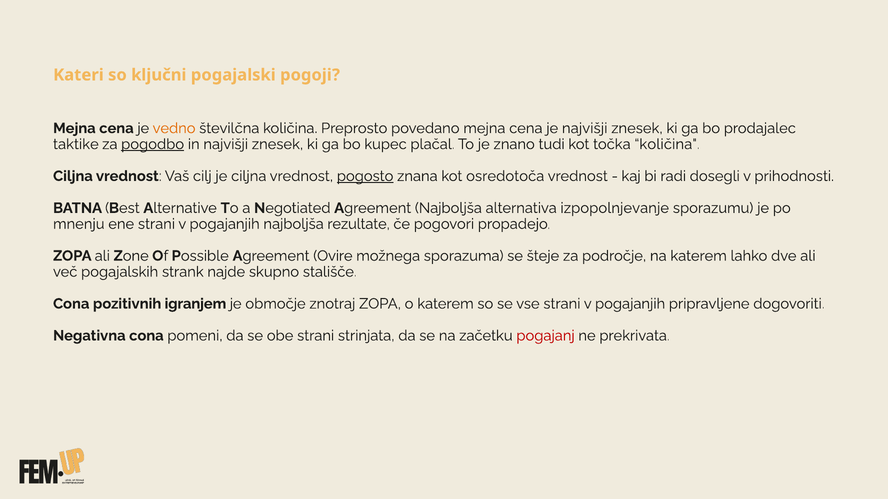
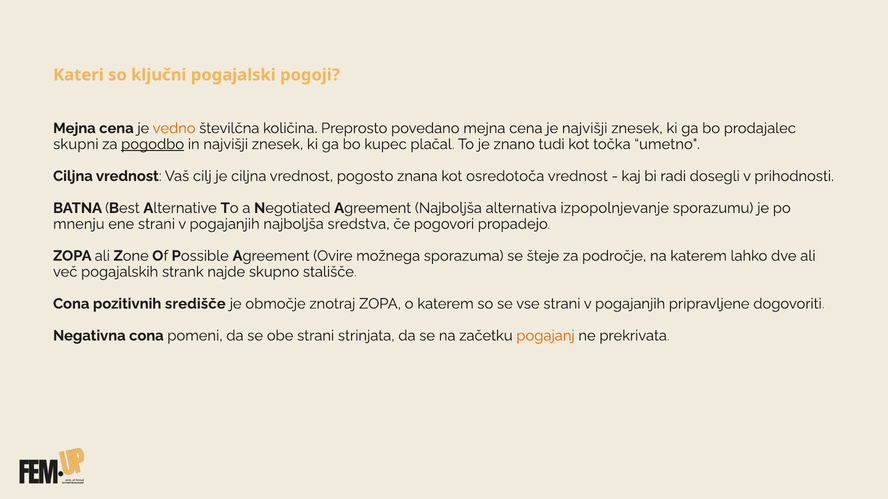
taktike: taktike -> skupni
točka količina: količina -> umetno
pogosto underline: present -> none
rezultate: rezultate -> sredstva
igranjem: igranjem -> središče
pogajanj colour: red -> orange
